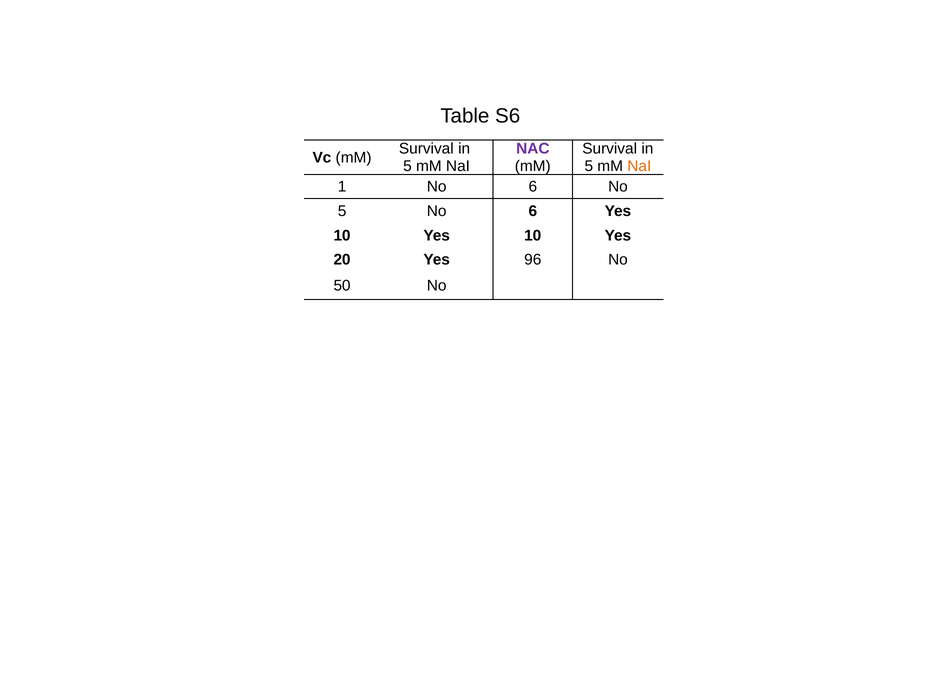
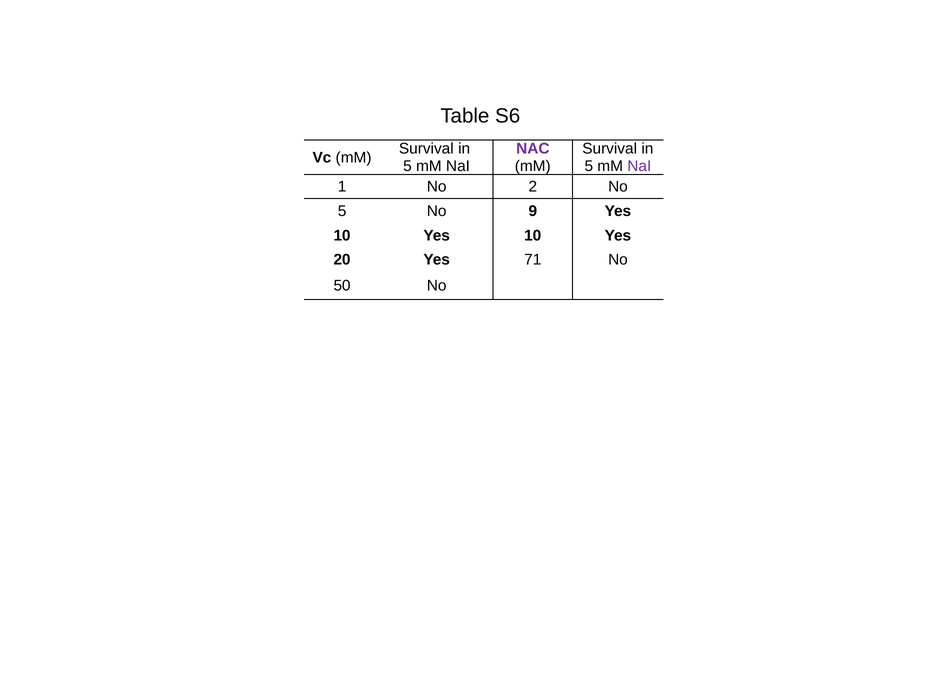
NaI at (639, 166) colour: orange -> purple
1 No 6: 6 -> 2
5 No 6: 6 -> 9
96: 96 -> 71
